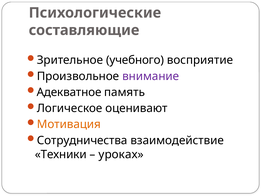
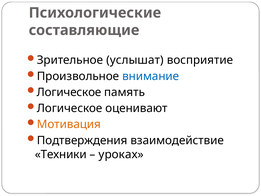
учебного: учебного -> услышат
внимание colour: purple -> blue
Адекватное at (69, 92): Адекватное -> Логическое
Сотрудничества: Сотрудничества -> Подтверждения
